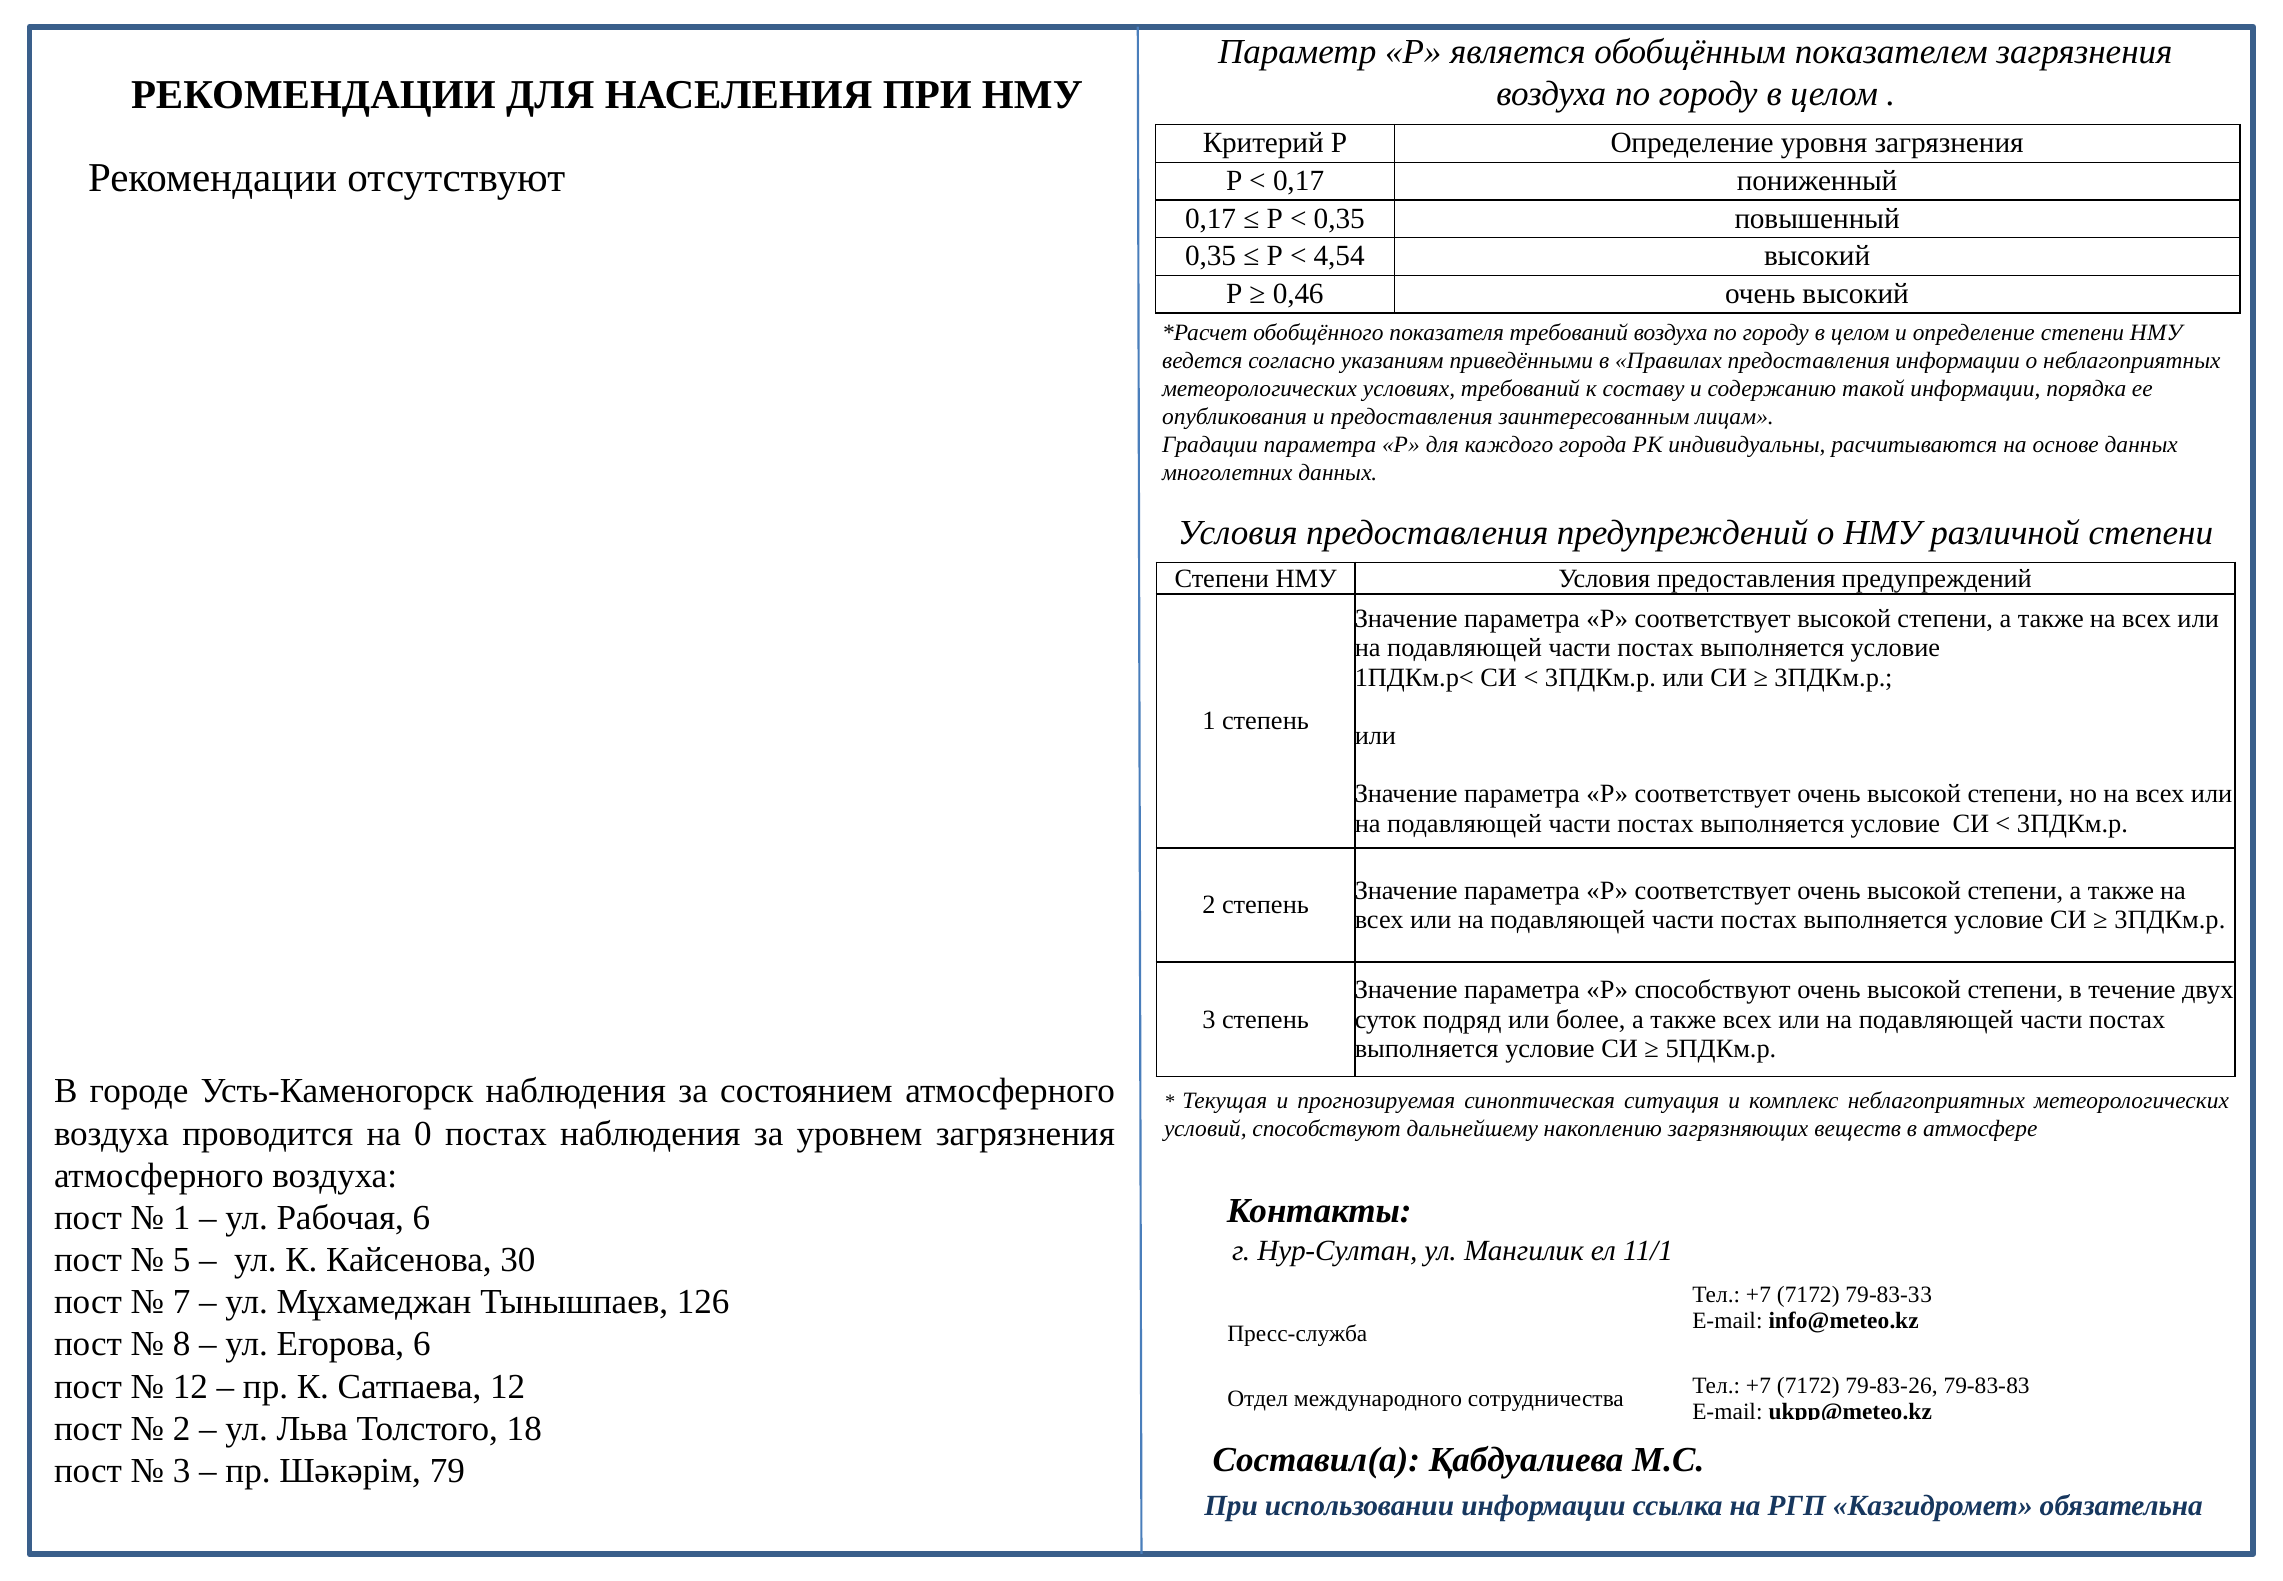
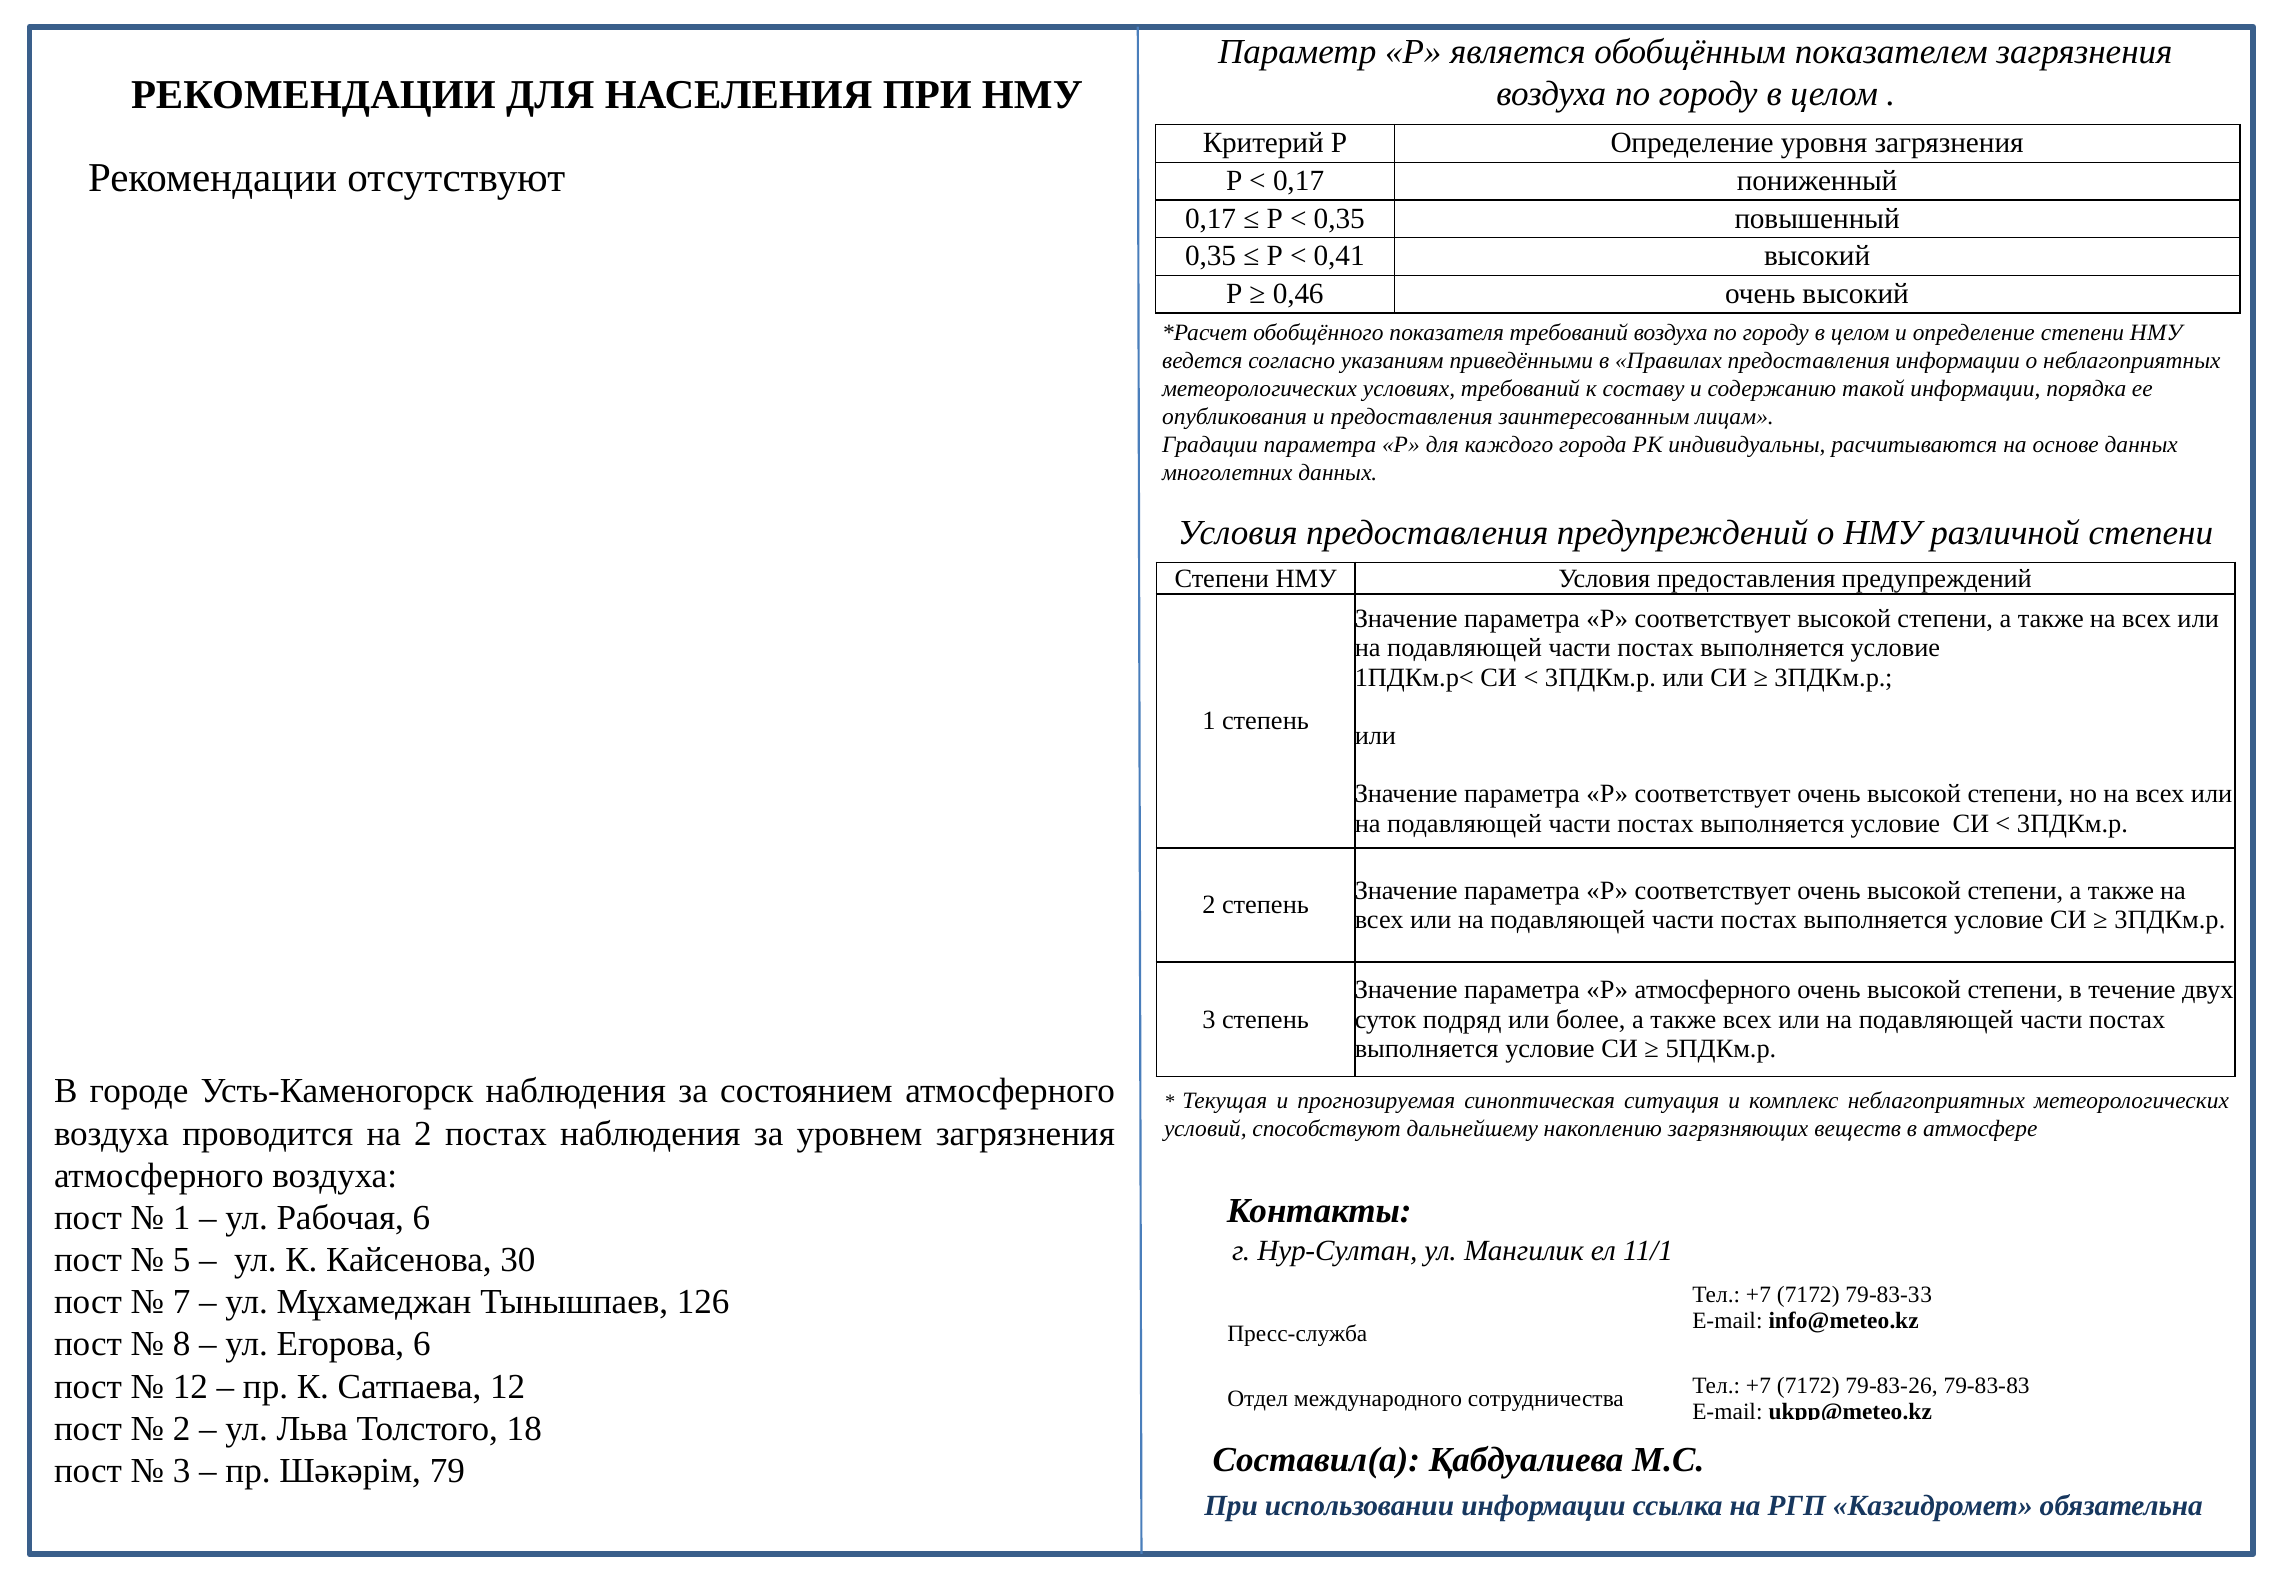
4,54: 4,54 -> 0,41
Р способствуют: способствуют -> атмосферного
на 0: 0 -> 2
